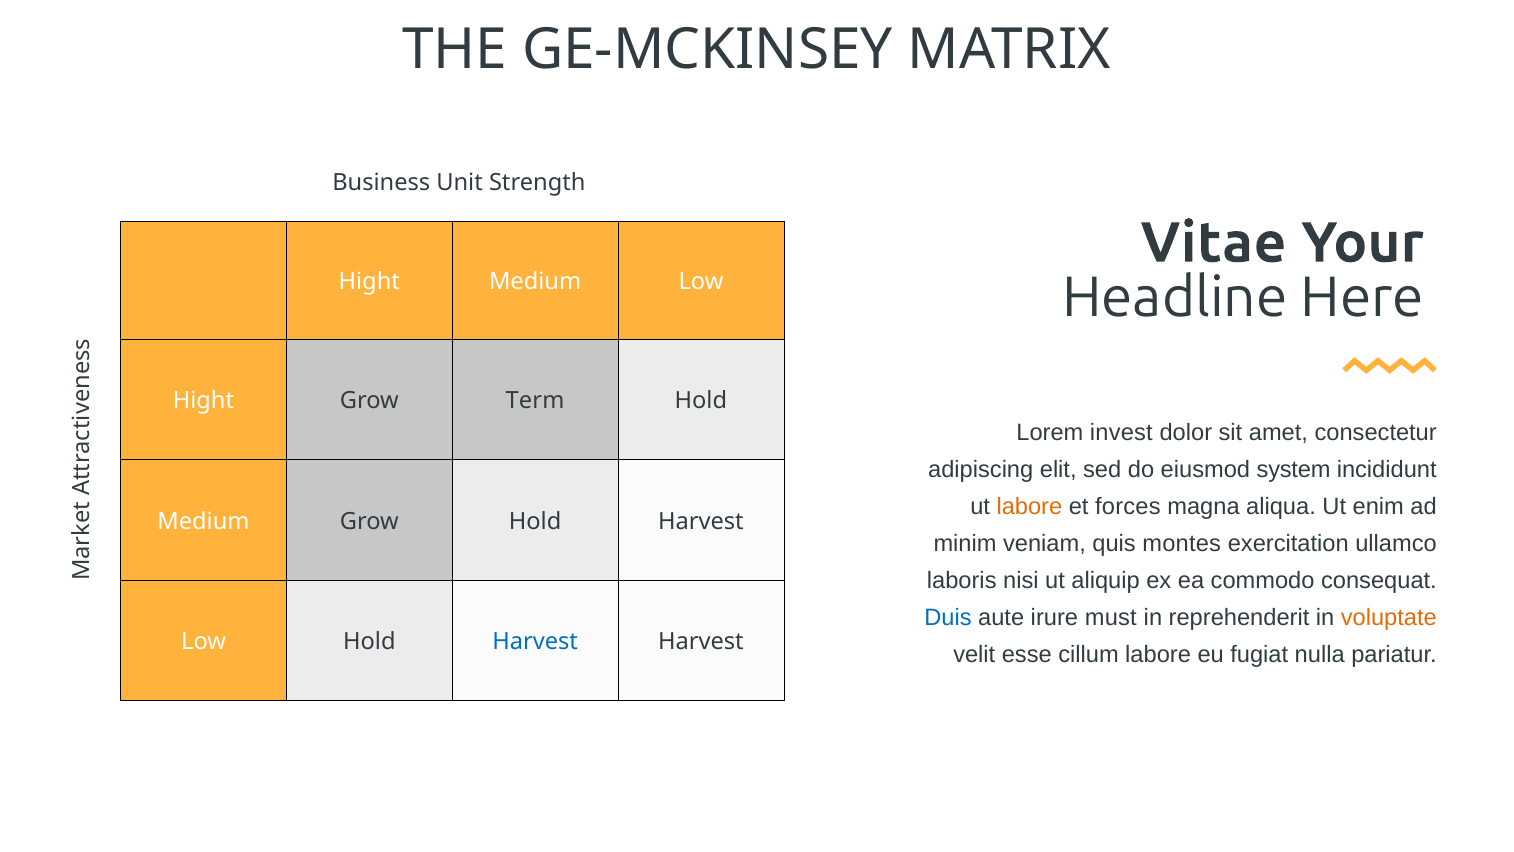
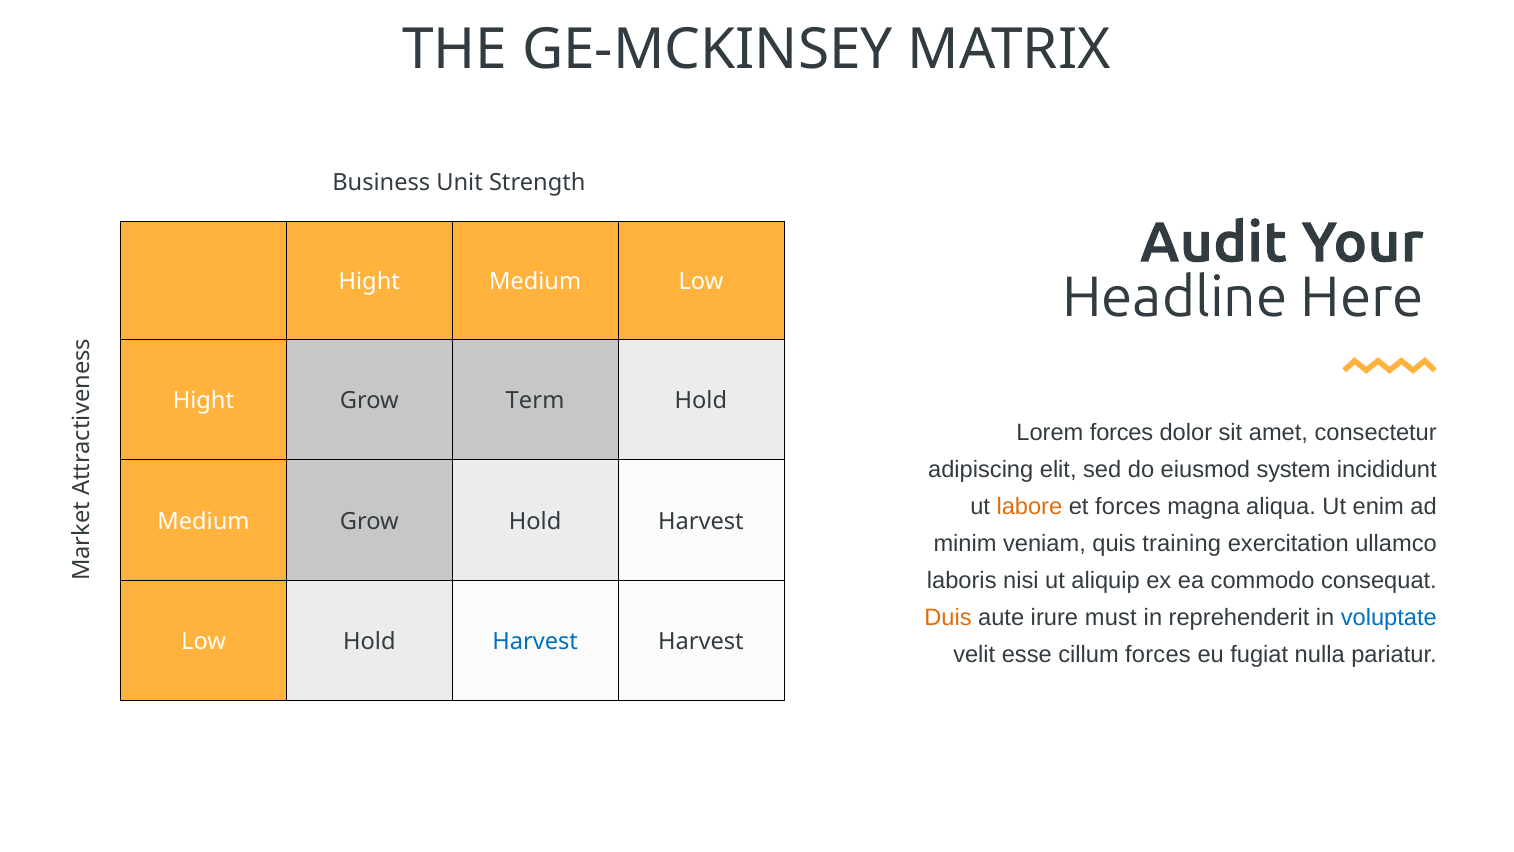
Vitae: Vitae -> Audit
Lorem invest: invest -> forces
montes: montes -> training
Duis colour: blue -> orange
voluptate colour: orange -> blue
cillum labore: labore -> forces
